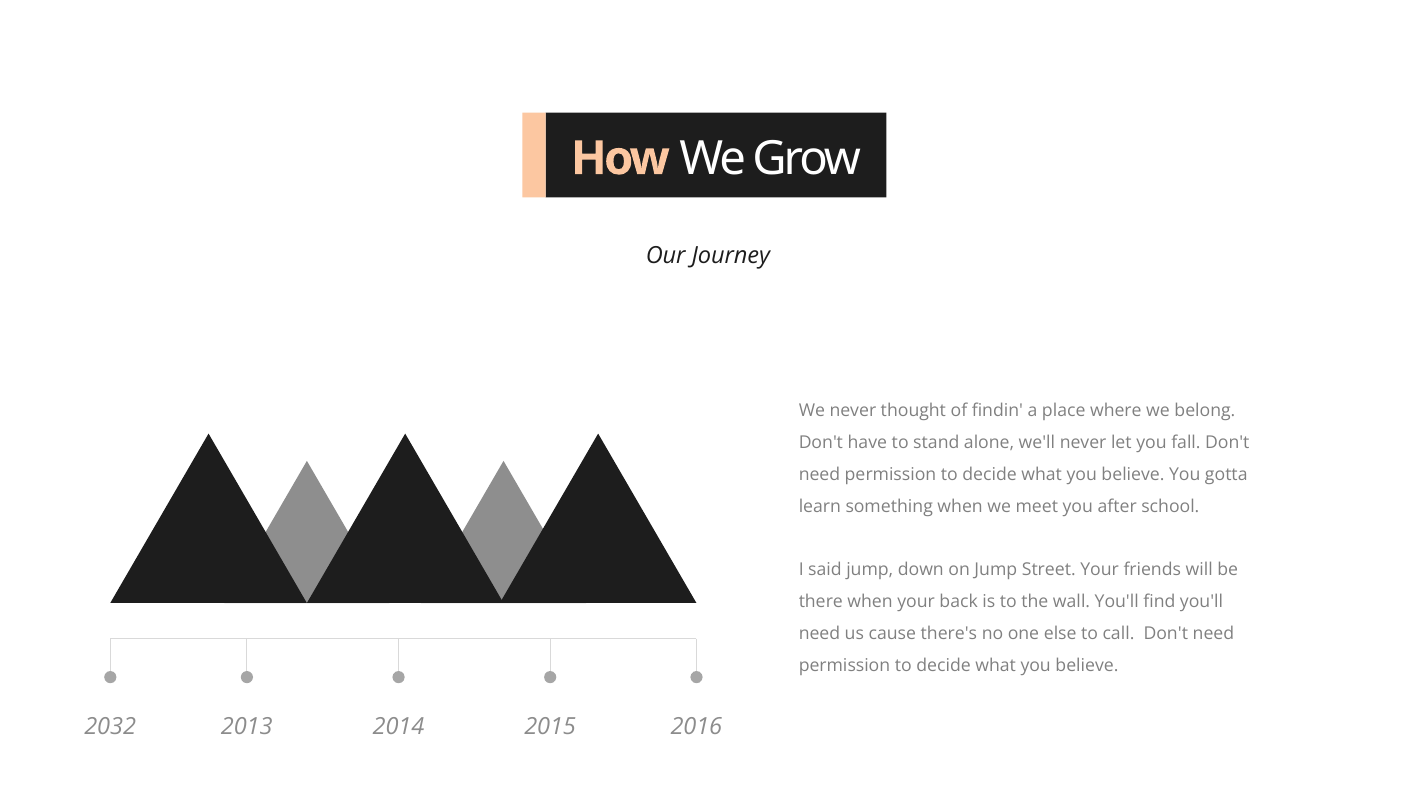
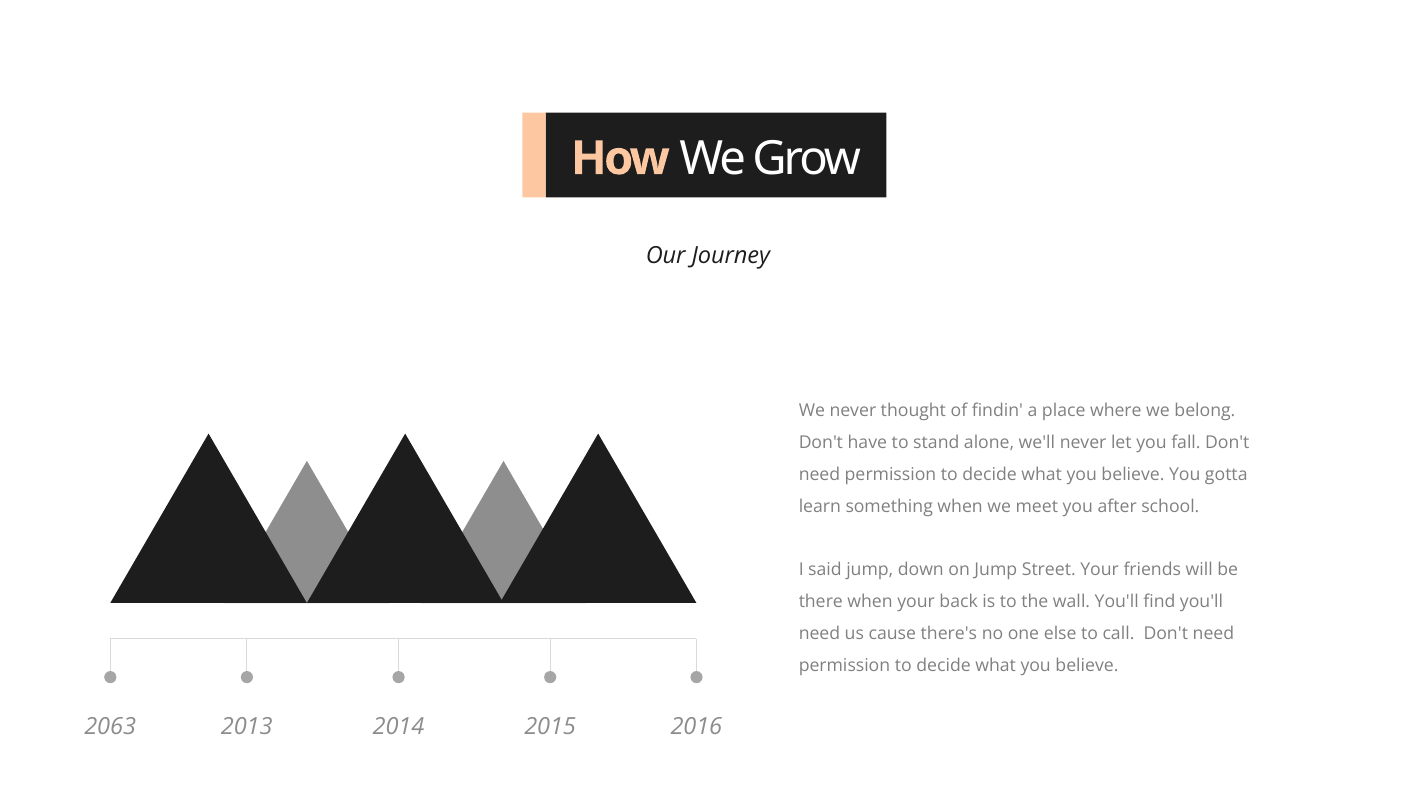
2032: 2032 -> 2063
